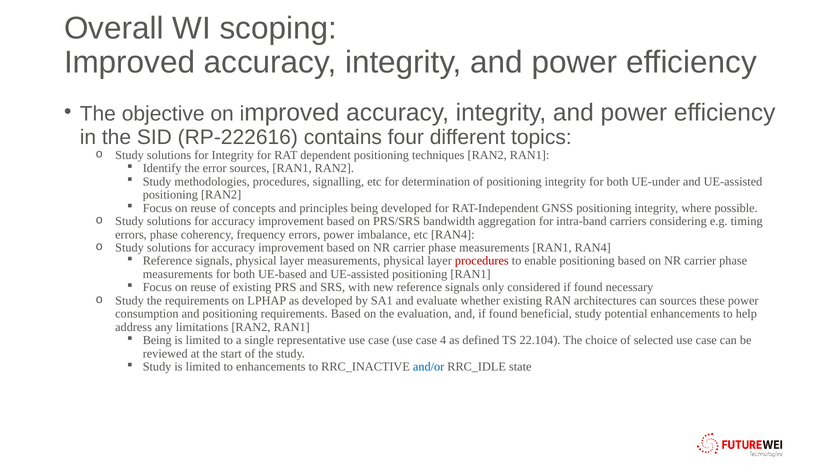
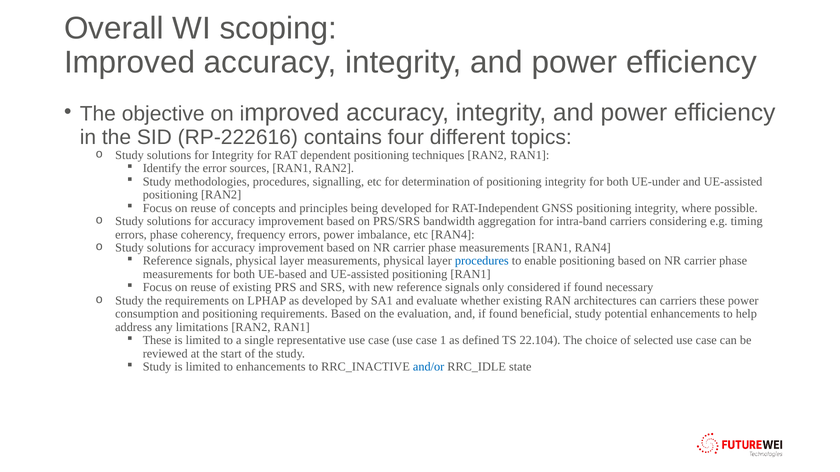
procedures at (482, 261) colour: red -> blue
can sources: sources -> carriers
Being at (157, 341): Being -> These
4: 4 -> 1
